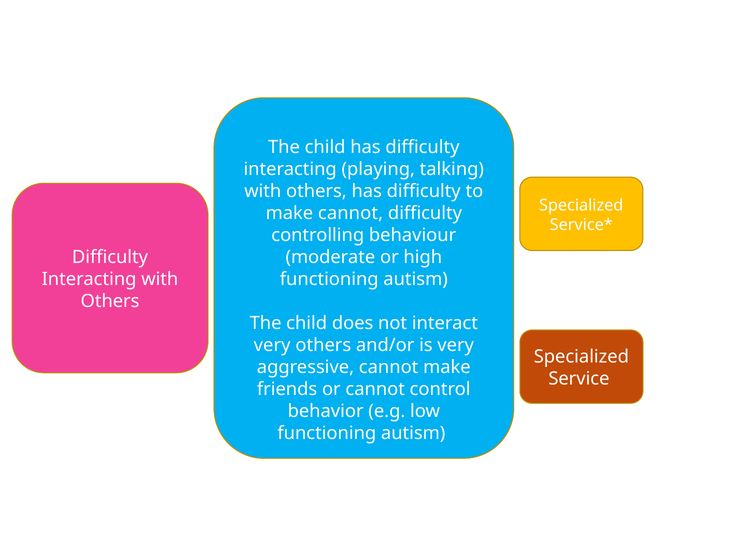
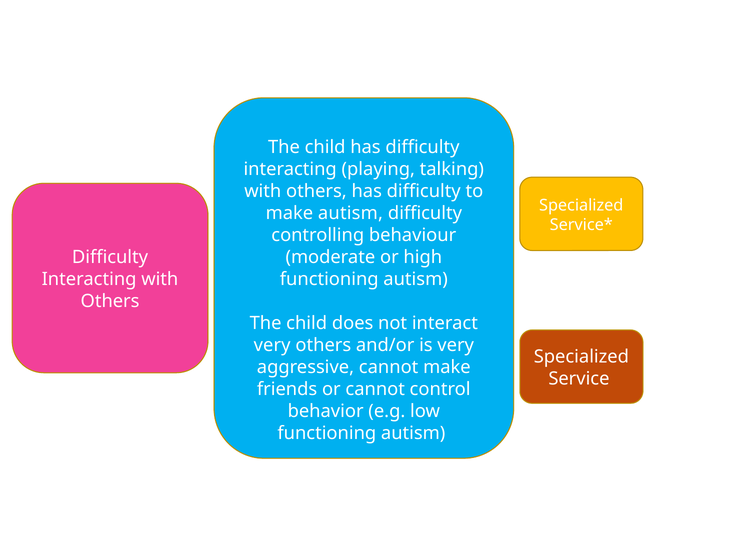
make cannot: cannot -> autism
